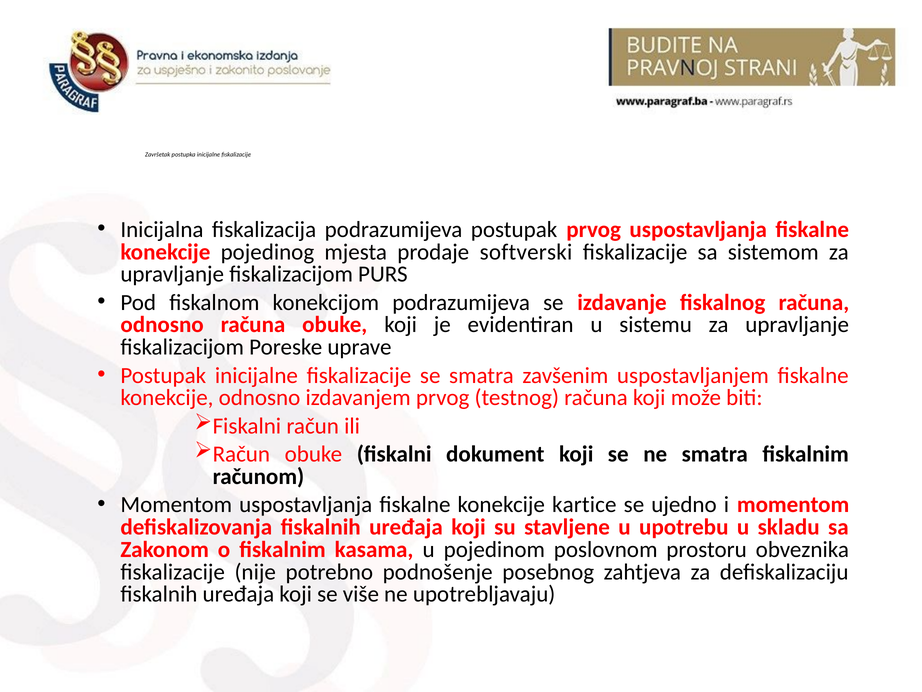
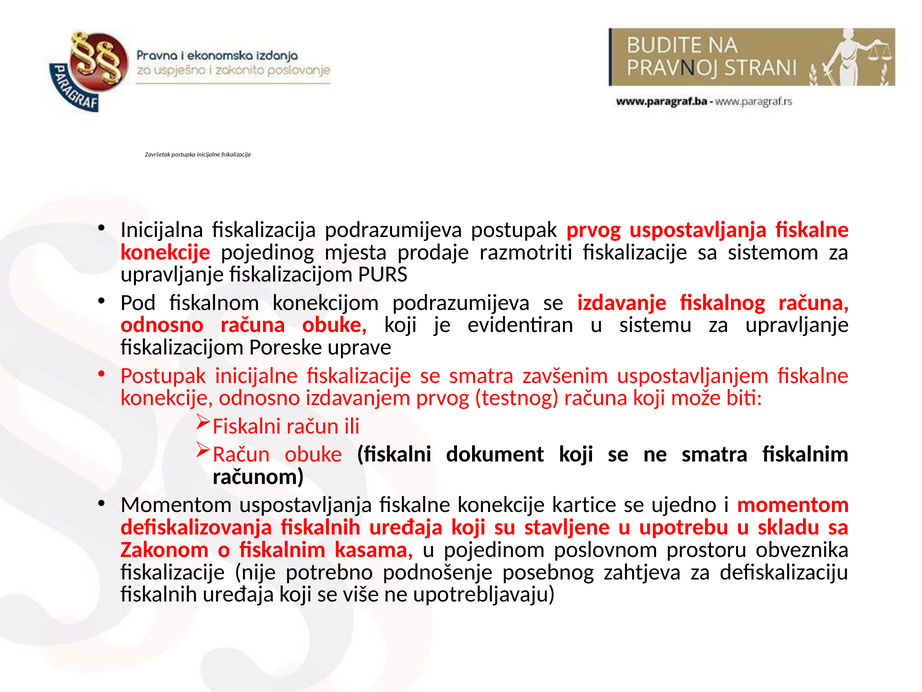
softverski: softverski -> razmotriti
